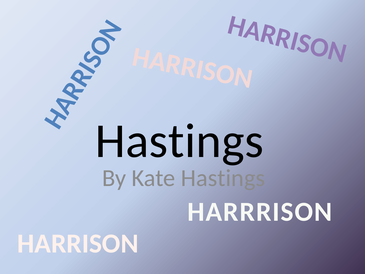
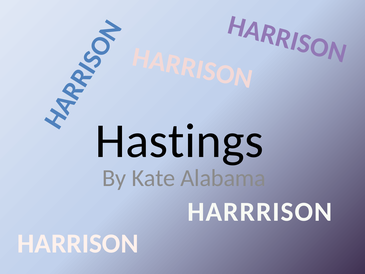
Kate Hastings: Hastings -> Alabama
